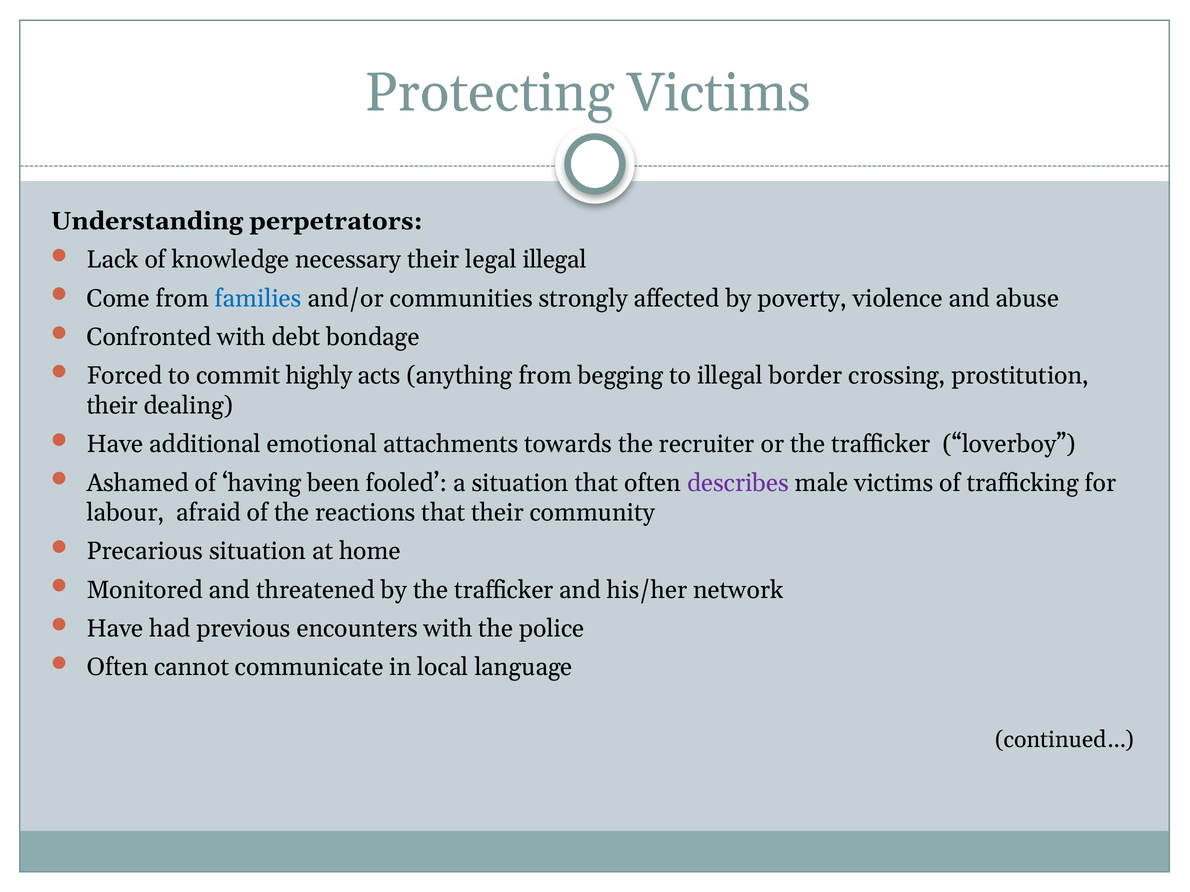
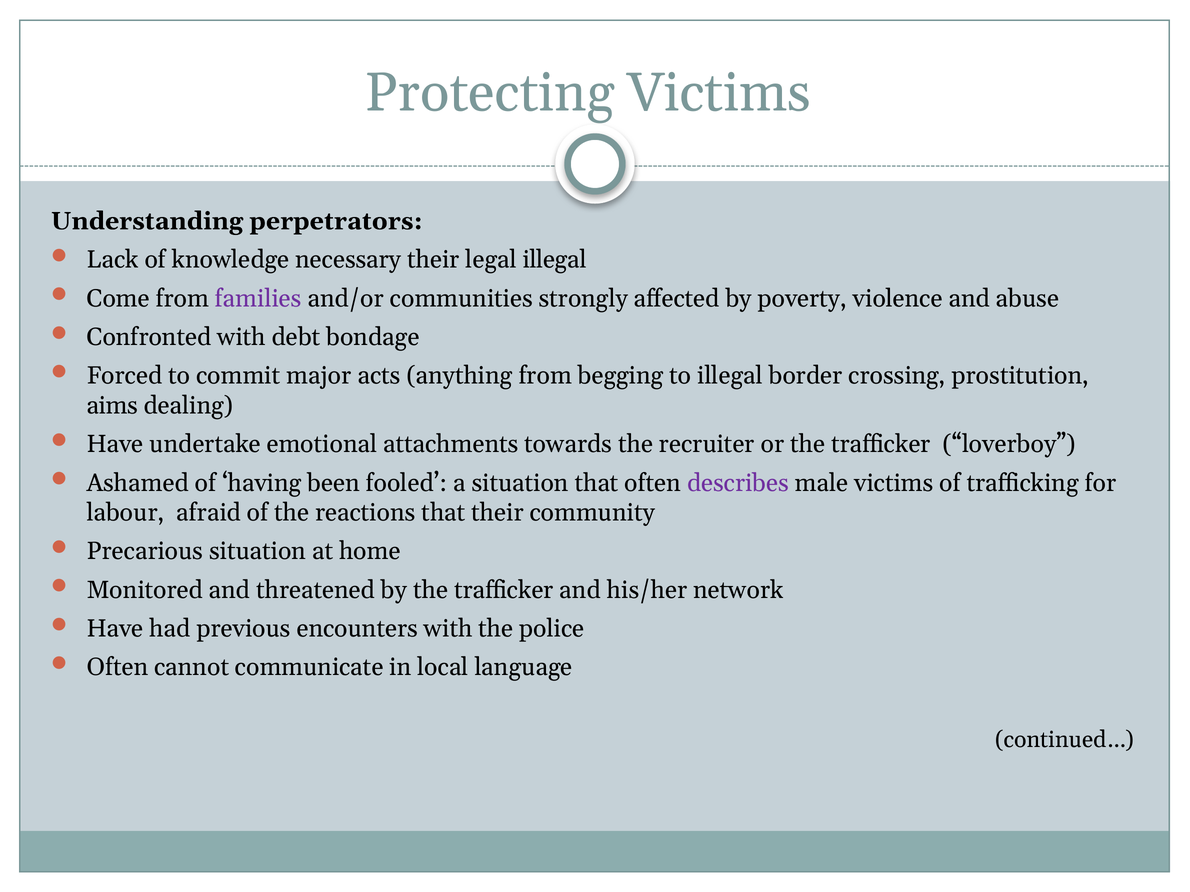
families colour: blue -> purple
highly: highly -> major
their at (112, 406): their -> aims
additional: additional -> undertake
